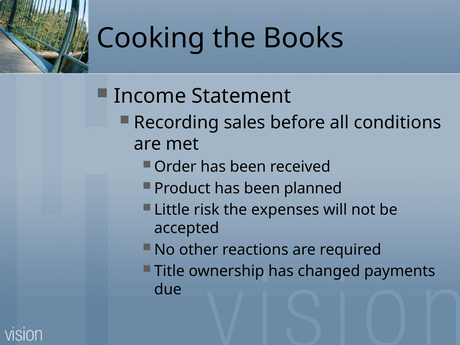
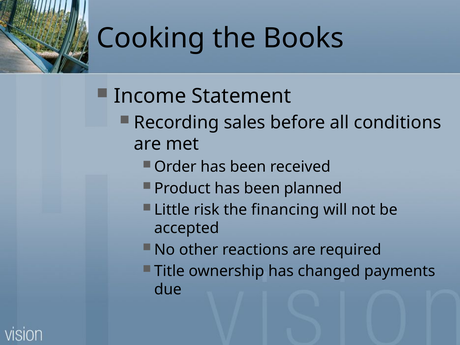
expenses: expenses -> financing
